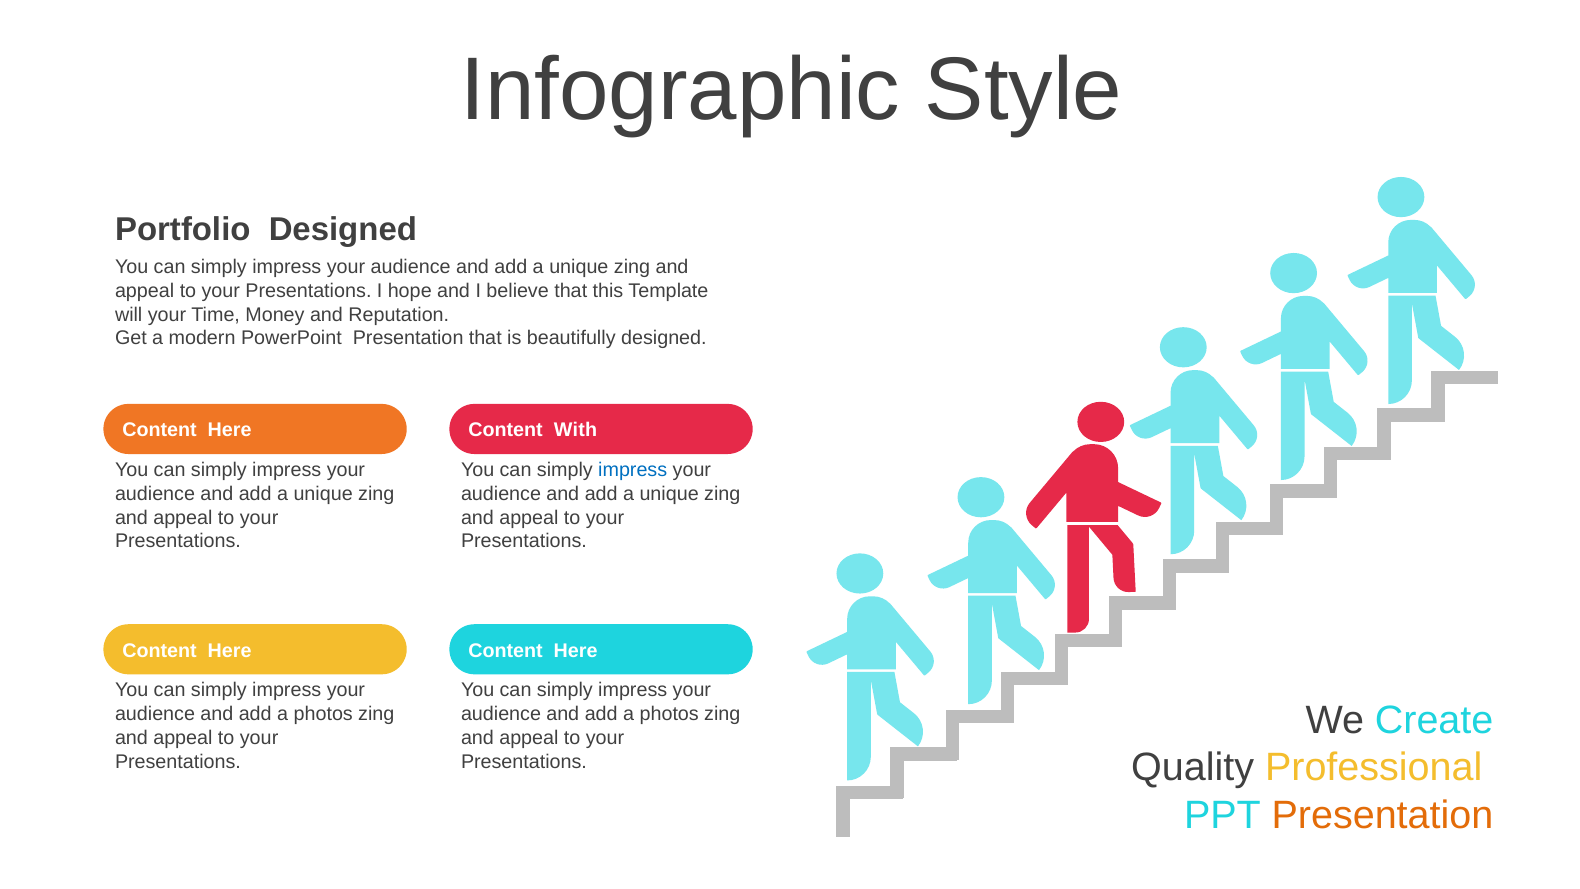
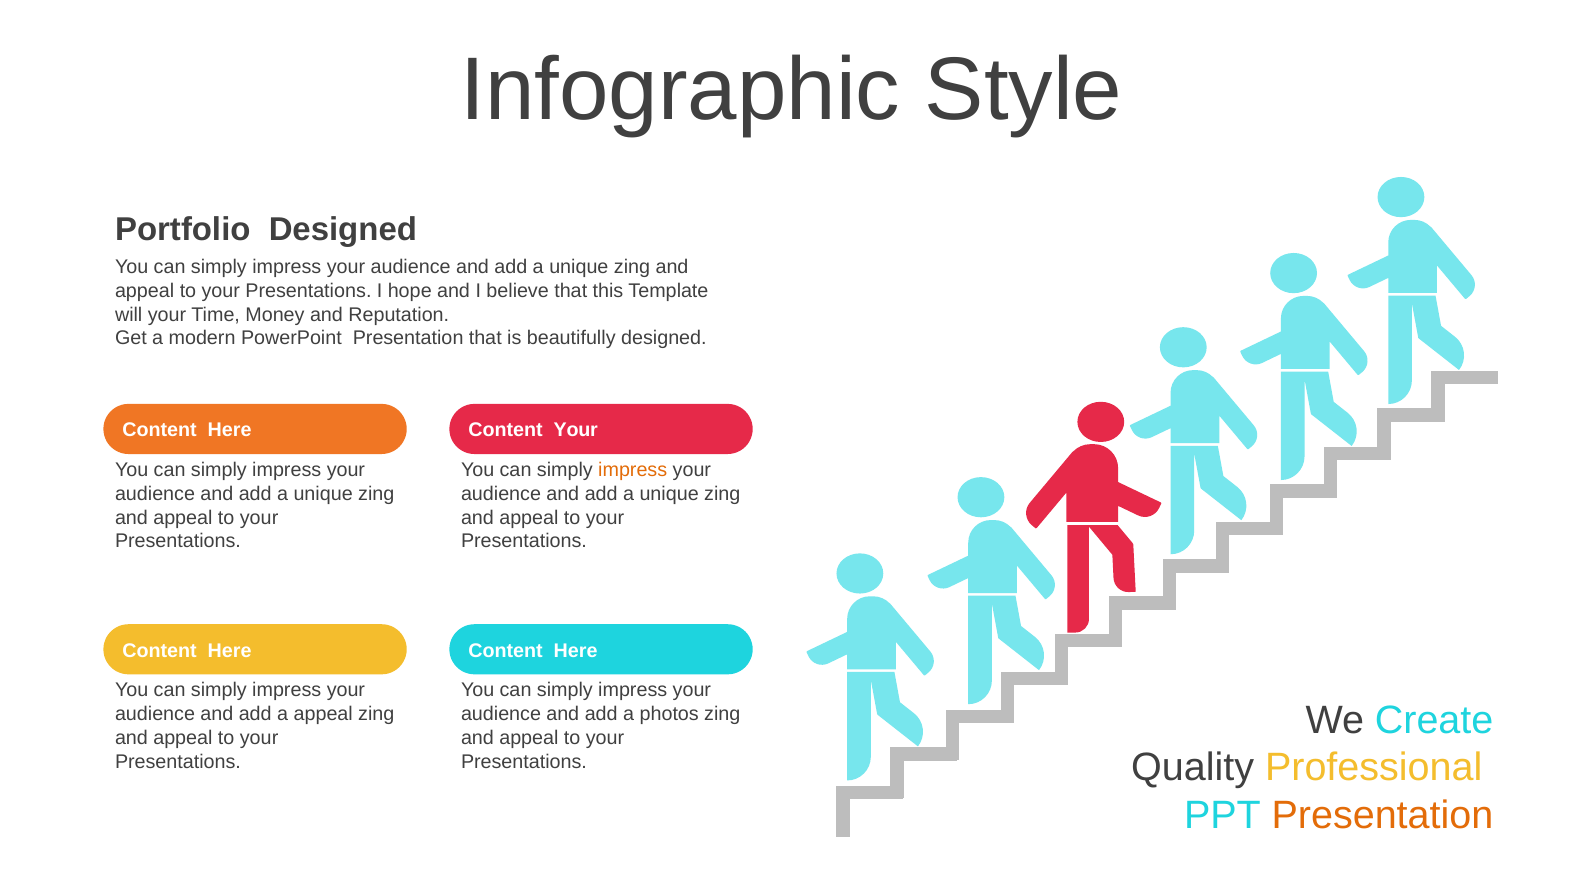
Content With: With -> Your
impress at (633, 470) colour: blue -> orange
photos at (323, 714): photos -> appeal
